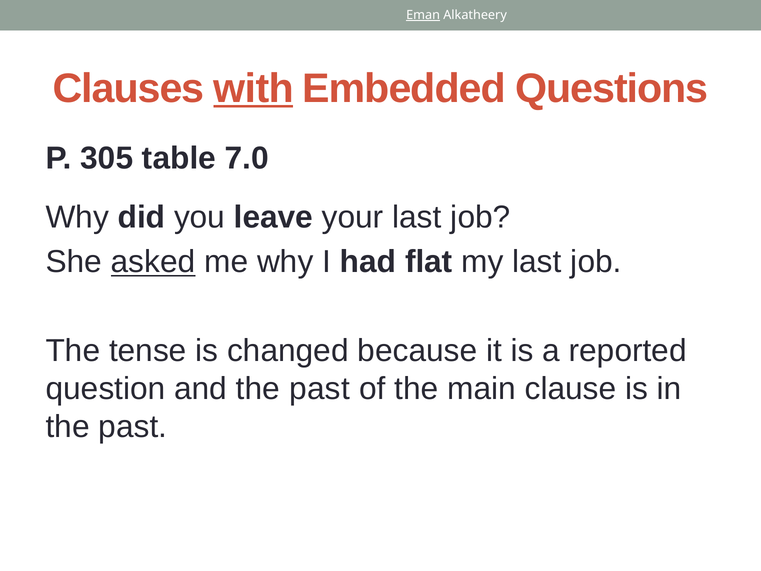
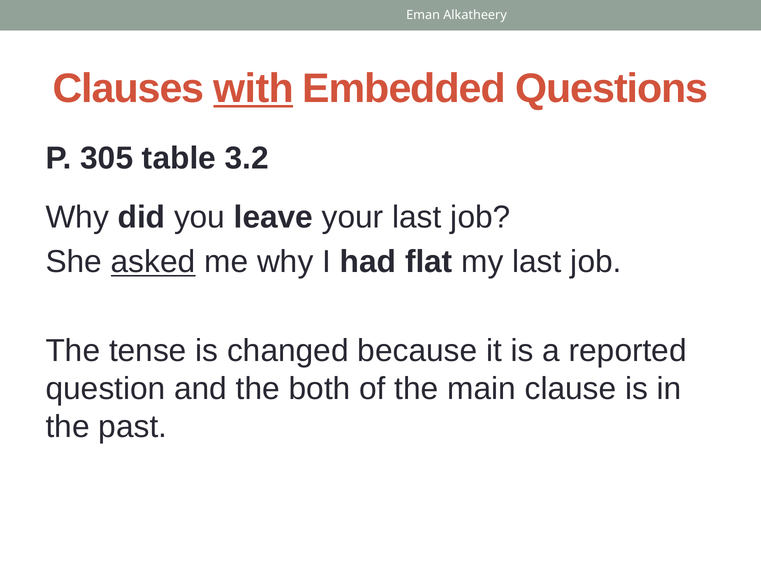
Eman underline: present -> none
7.0: 7.0 -> 3.2
and the past: past -> both
